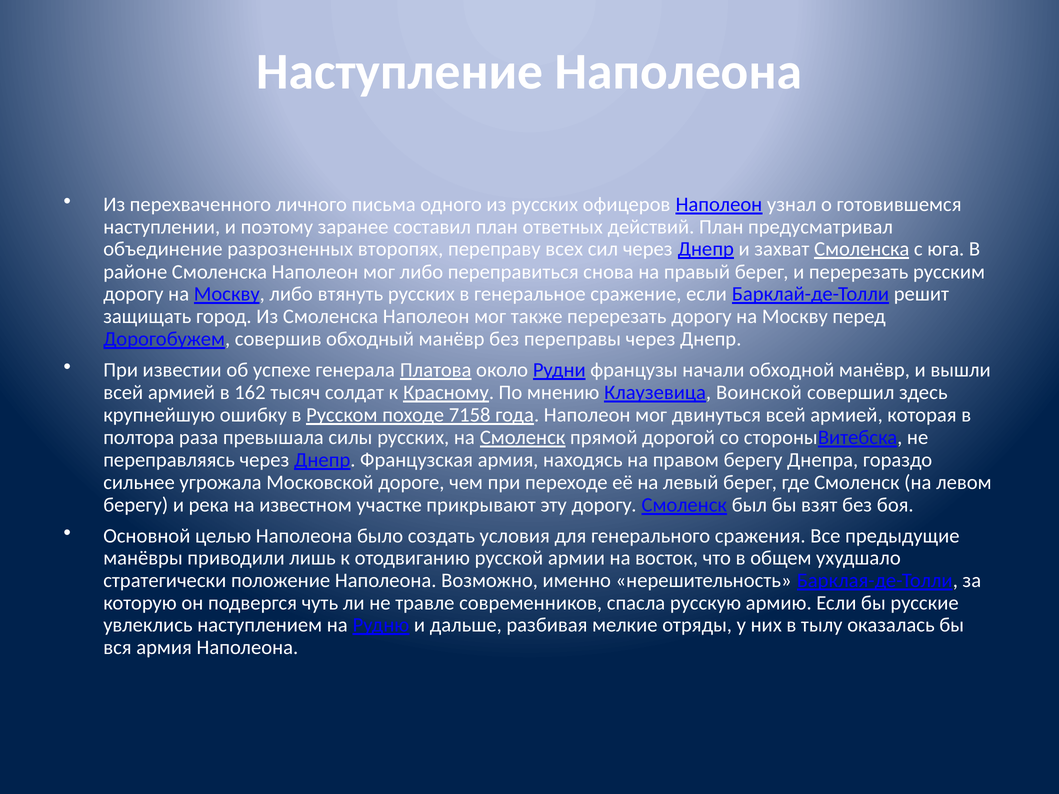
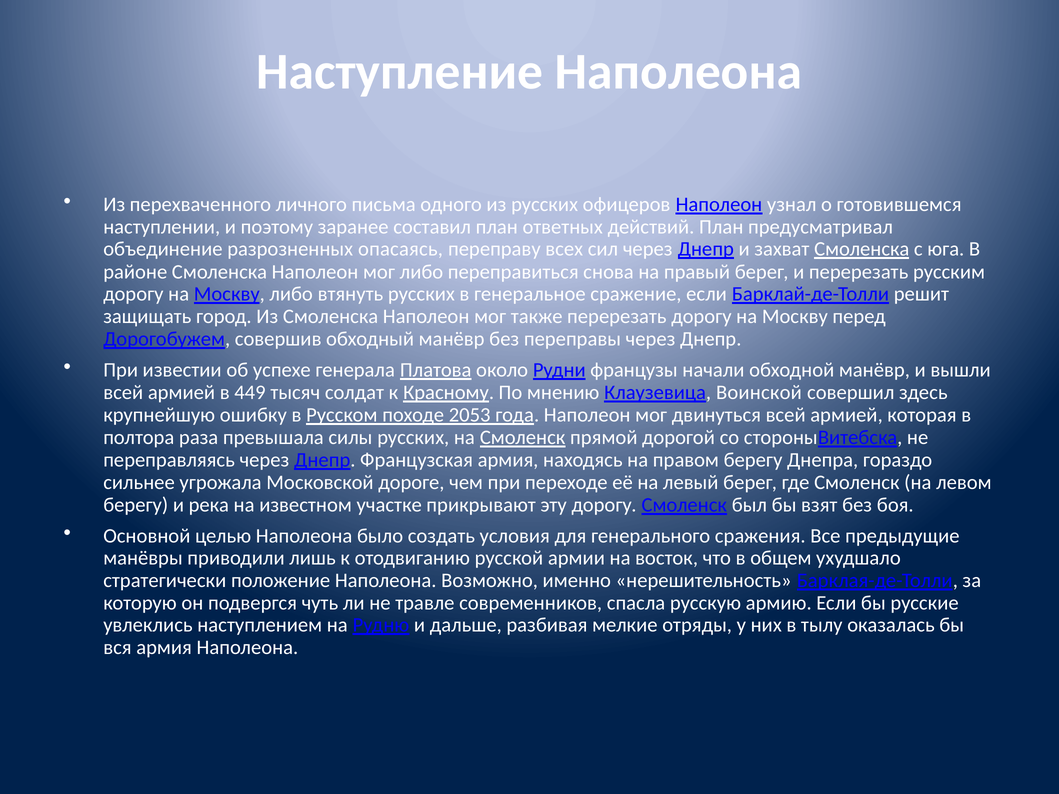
второпях: второпях -> опасаясь
162: 162 -> 449
7158: 7158 -> 2053
